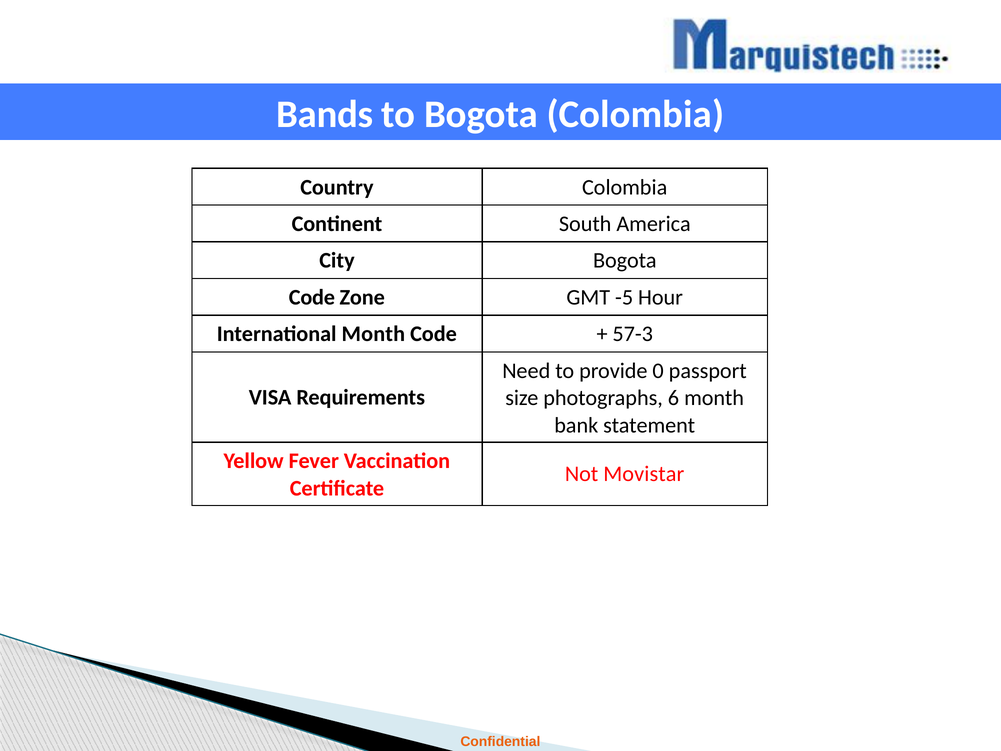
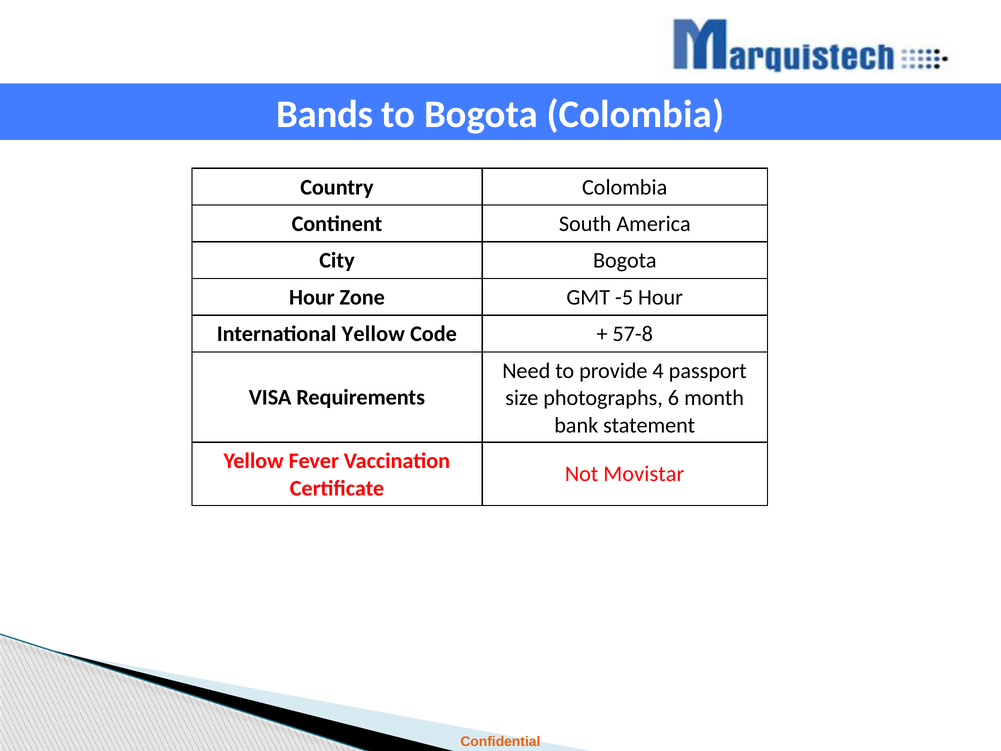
Code at (312, 297): Code -> Hour
International Month: Month -> Yellow
57-3: 57-3 -> 57-8
0: 0 -> 4
